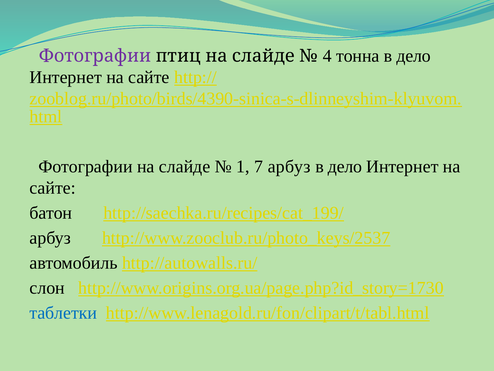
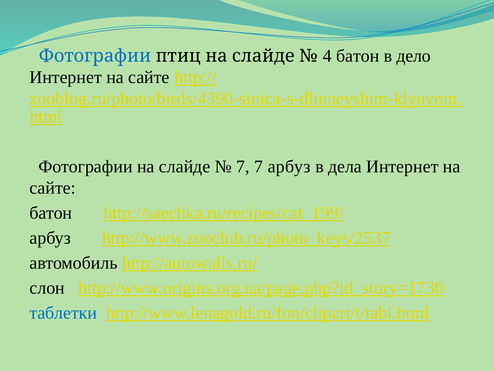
Фотографии at (95, 56) colour: purple -> blue
4 тонна: тонна -> батон
1 at (243, 166): 1 -> 7
дело at (345, 166): дело -> дела
